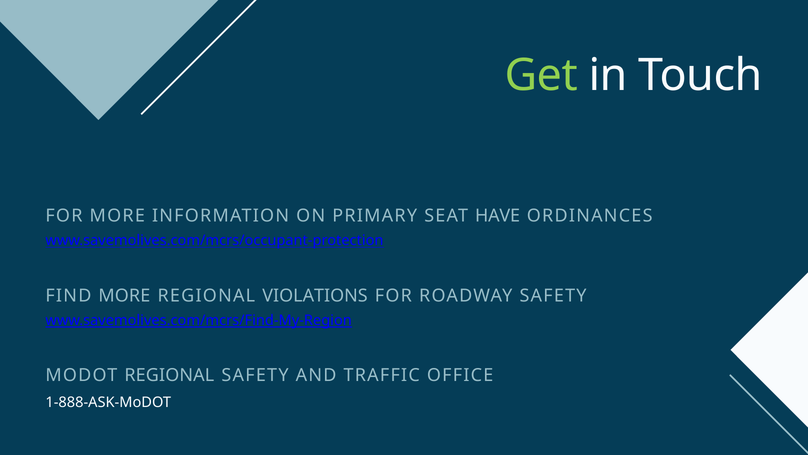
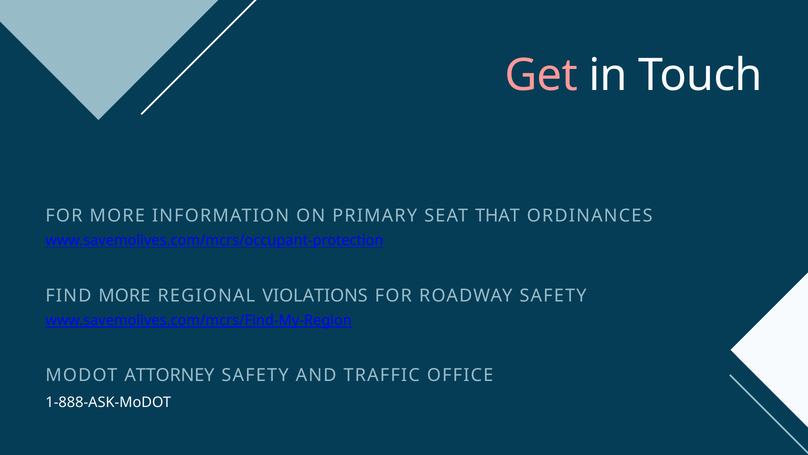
Get colour: light green -> pink
HAVE: HAVE -> THAT
MODOT REGIONAL: REGIONAL -> ATTORNEY
